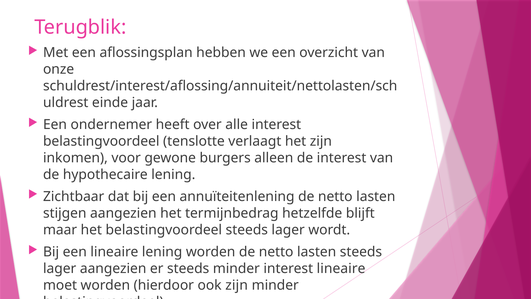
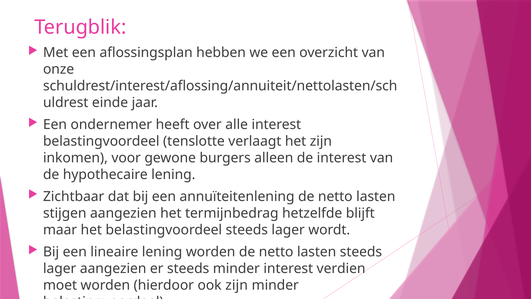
interest lineaire: lineaire -> verdien
